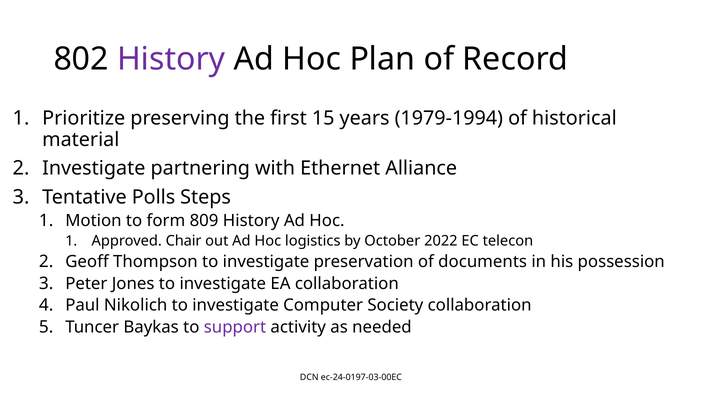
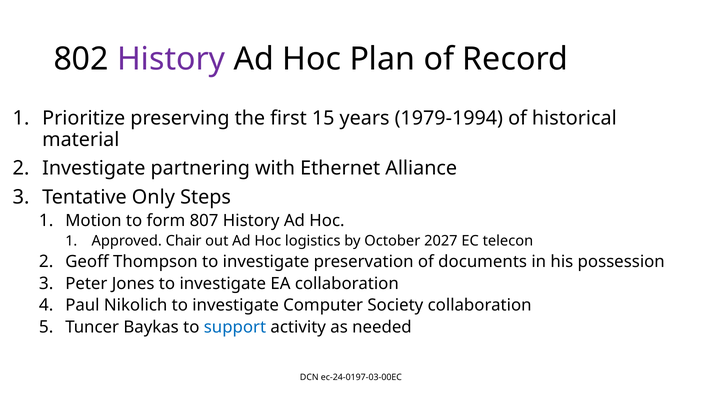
Polls: Polls -> Only
809: 809 -> 807
2022: 2022 -> 2027
support colour: purple -> blue
